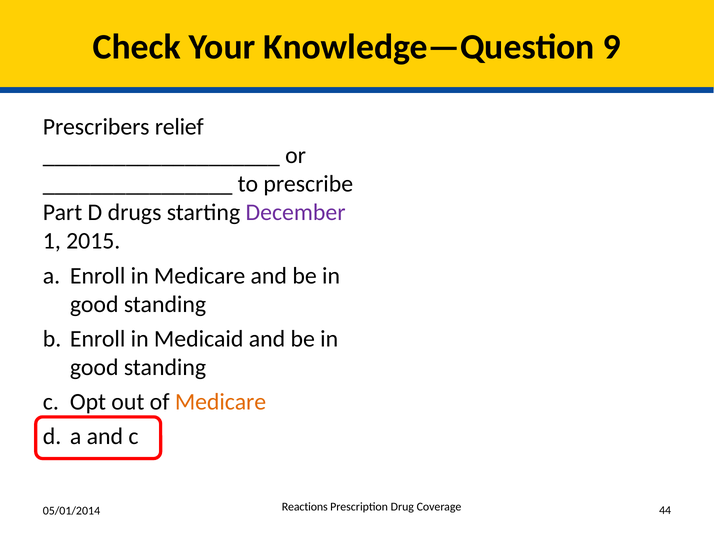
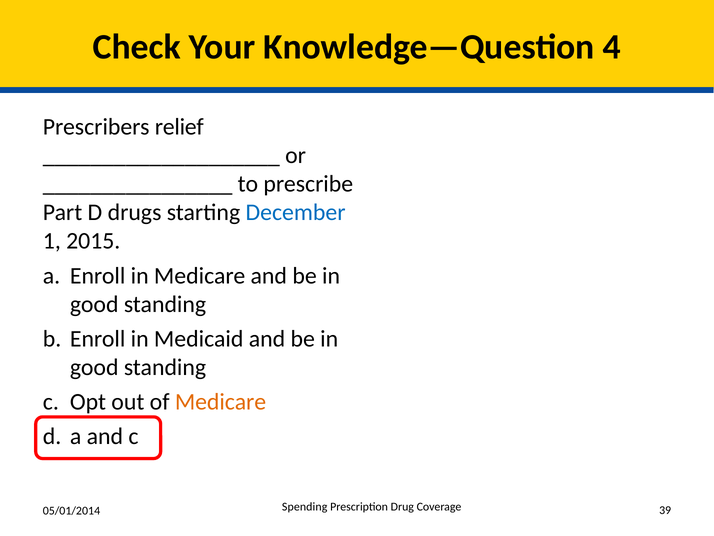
9: 9 -> 4
December colour: purple -> blue
Reactions: Reactions -> Spending
44: 44 -> 39
